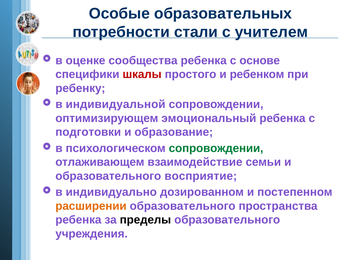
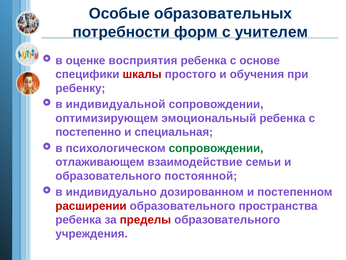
стали: стали -> форм
сообщества: сообщества -> восприятия
ребенком: ребенком -> обучения
подготовки: подготовки -> постепенно
образование: образование -> специальная
восприятие: восприятие -> постоянной
расширении colour: orange -> red
пределы colour: black -> red
